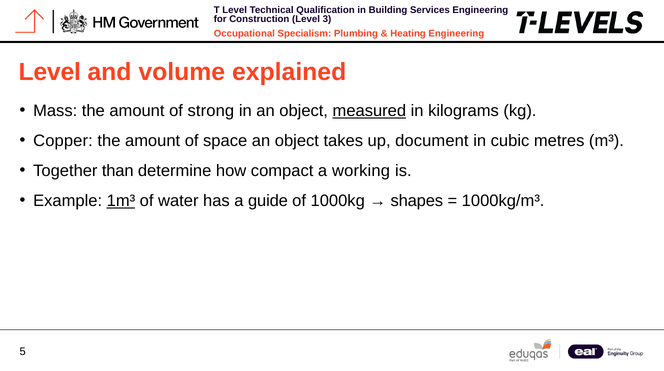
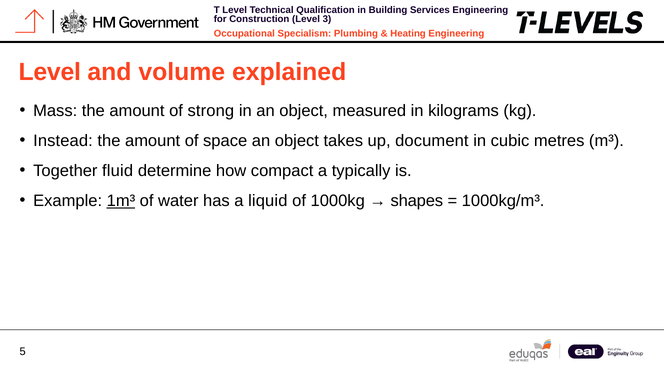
measured underline: present -> none
Copper: Copper -> Instead
than: than -> fluid
working: working -> typically
guide: guide -> liquid
